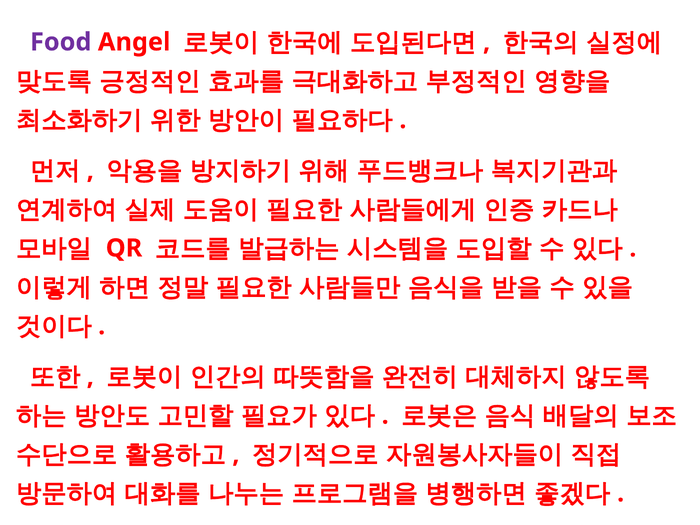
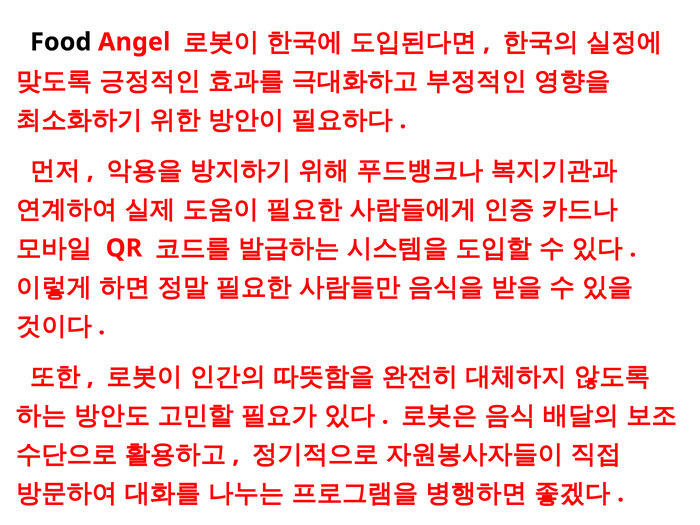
Food colour: purple -> black
